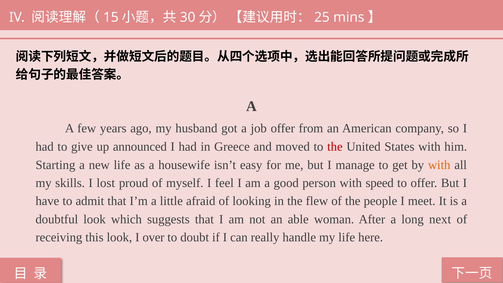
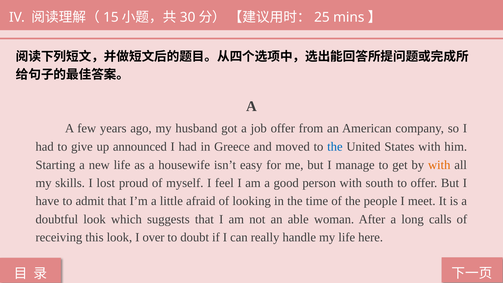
the at (335, 147) colour: red -> blue
speed: speed -> south
flew: flew -> time
next: next -> calls
